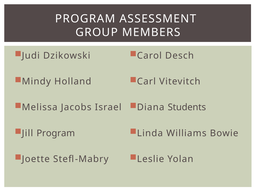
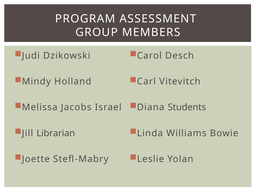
Jill Program: Program -> Librarian
